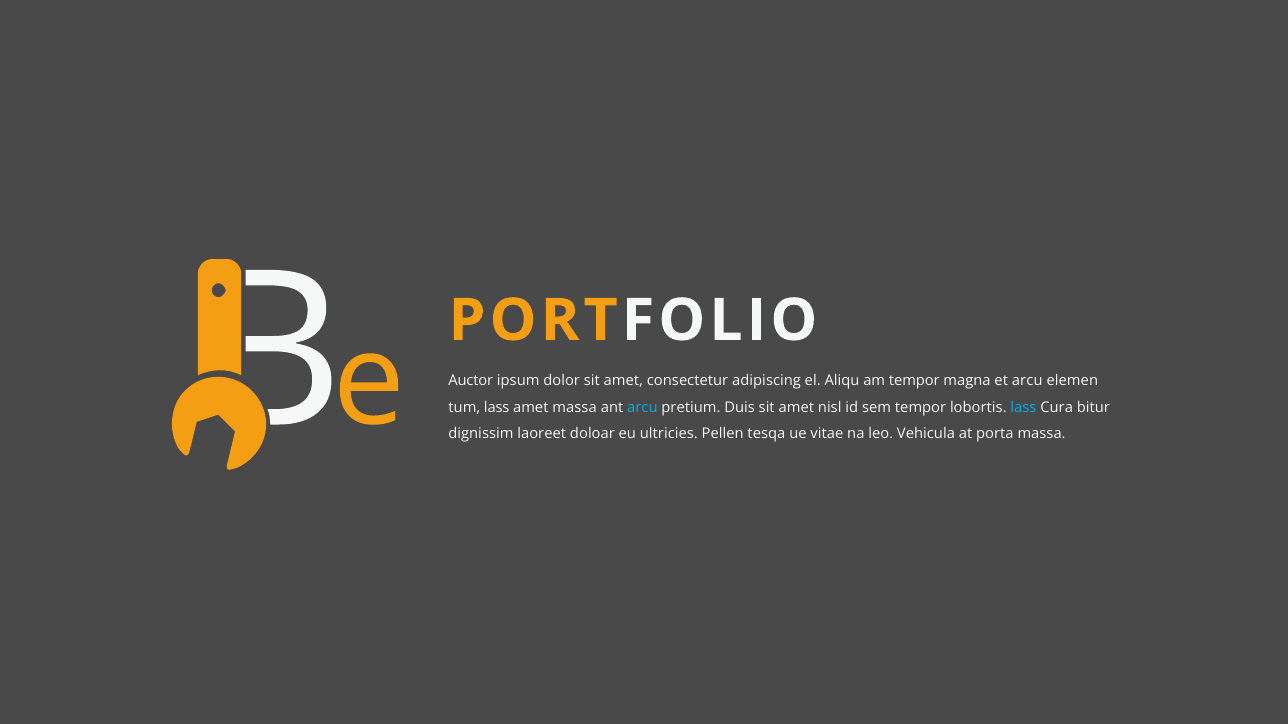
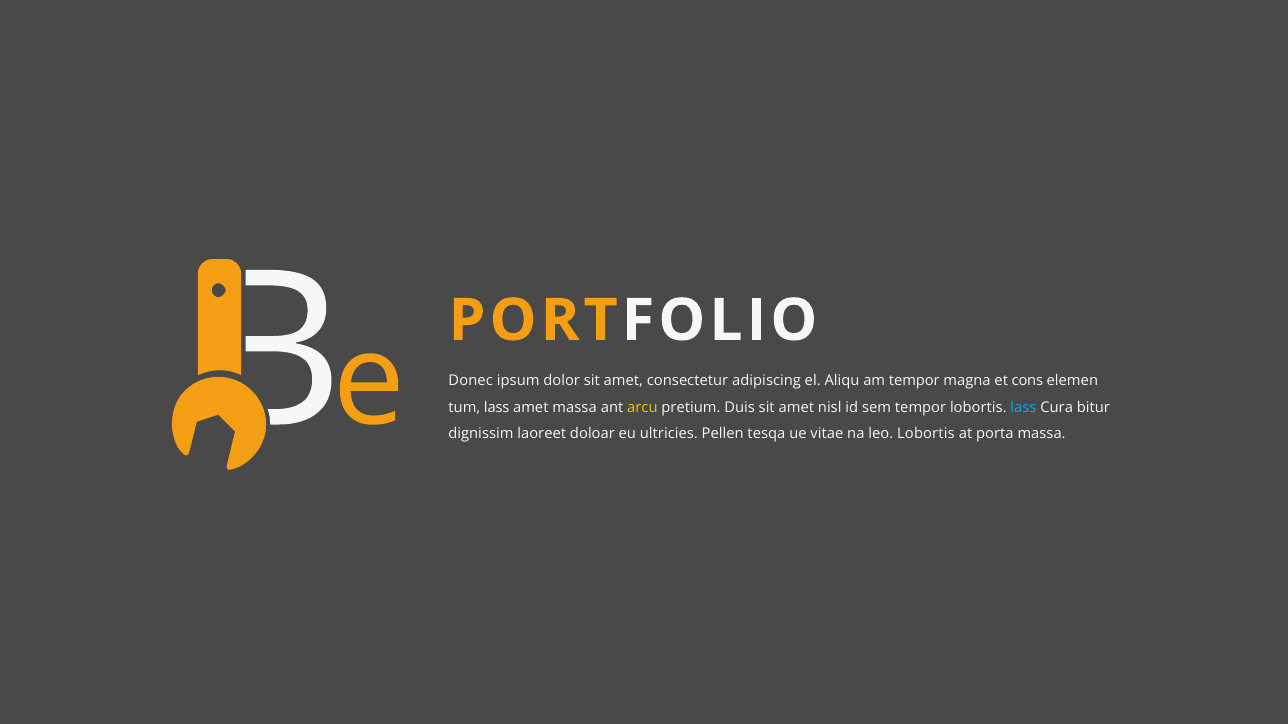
Auctor: Auctor -> Donec
et arcu: arcu -> cons
arcu at (642, 408) colour: light blue -> yellow
leo Vehicula: Vehicula -> Lobortis
